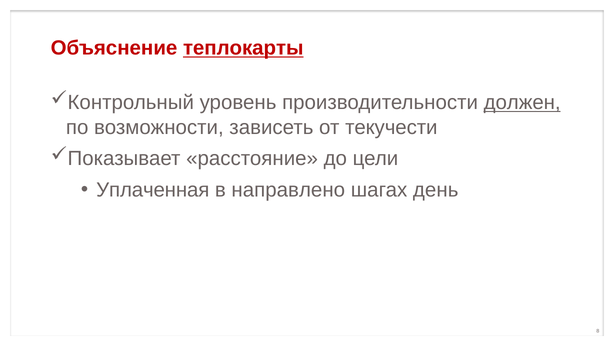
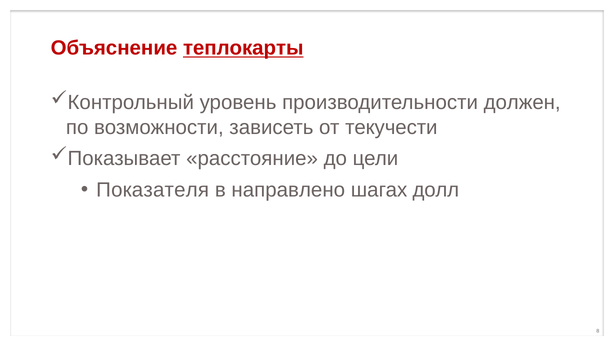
должен underline: present -> none
Уплаченная: Уплаченная -> Показателя
день: день -> долл
